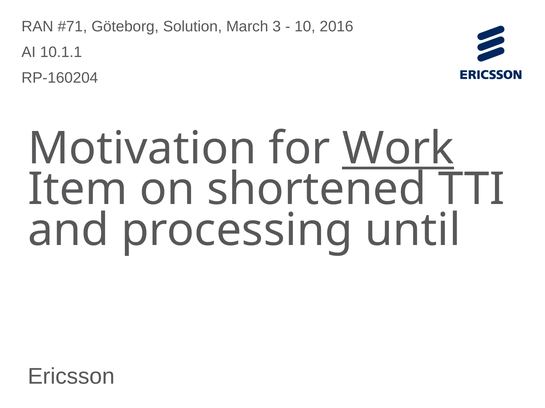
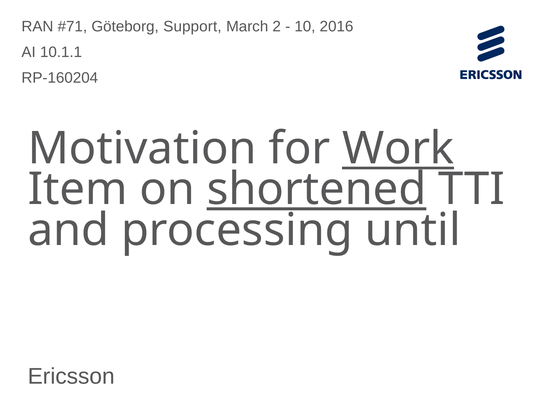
Solution: Solution -> Support
3: 3 -> 2
shortened underline: none -> present
